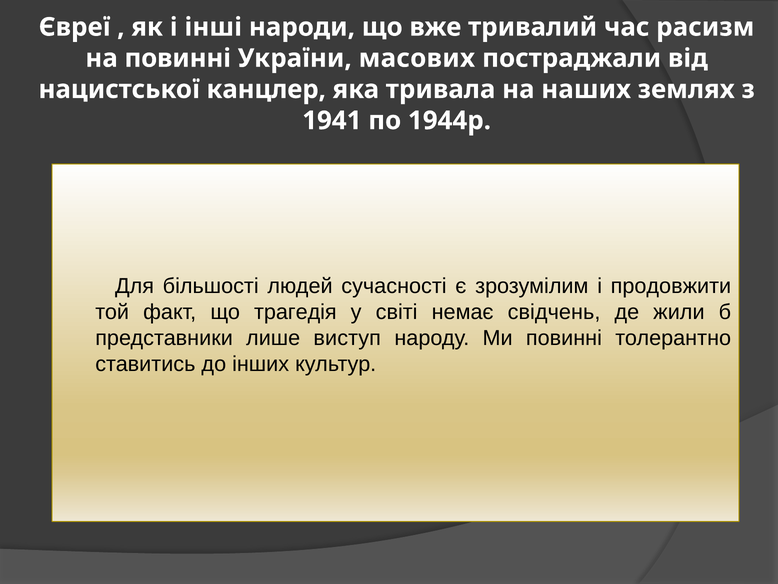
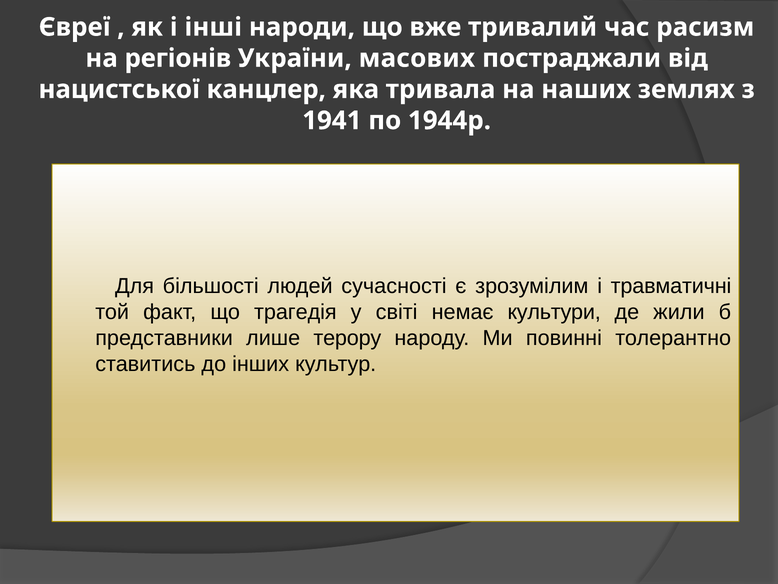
на повинні: повинні -> регіонів
продовжити: продовжити -> травматичні
свідчень: свідчень -> культури
виступ: виступ -> терору
